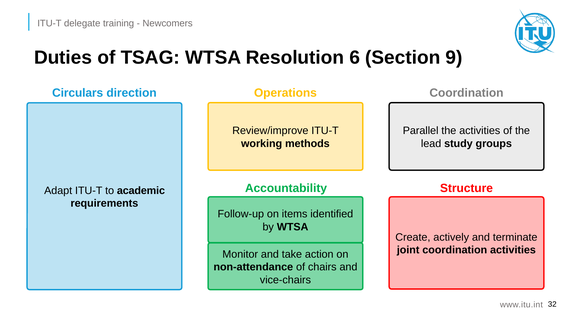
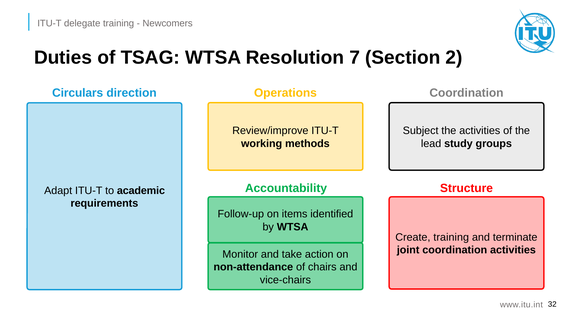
6: 6 -> 7
9: 9 -> 2
Parallel: Parallel -> Subject
Create actively: actively -> training
